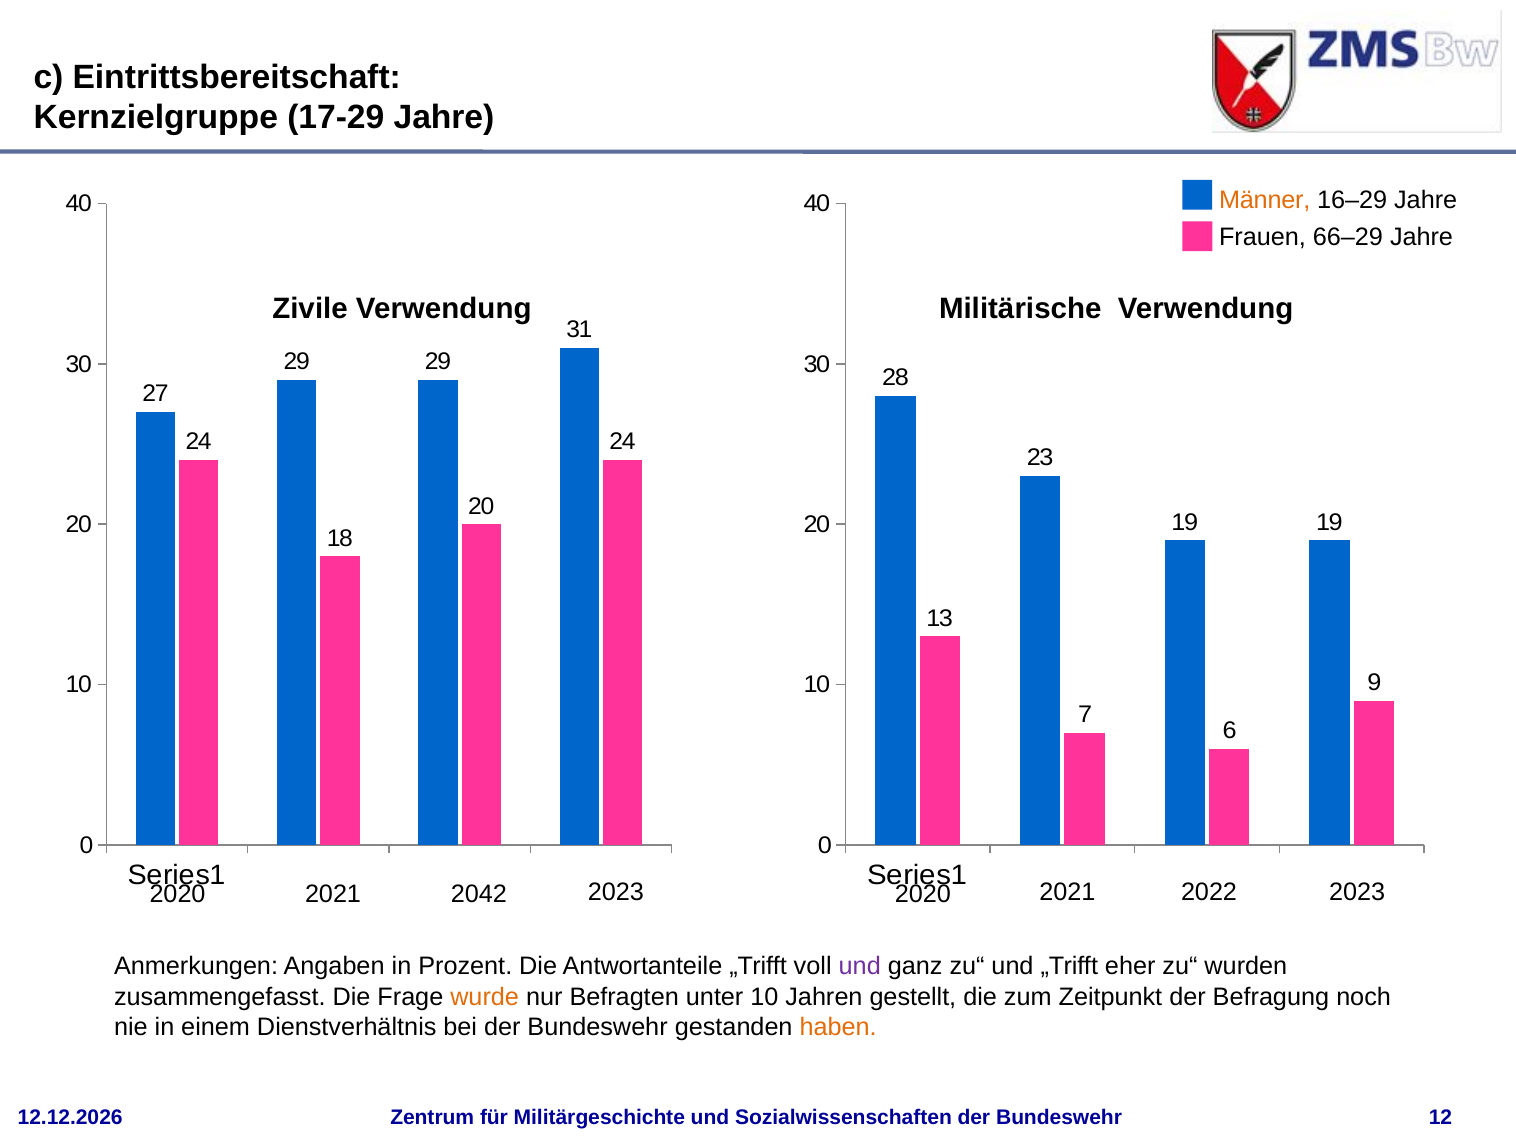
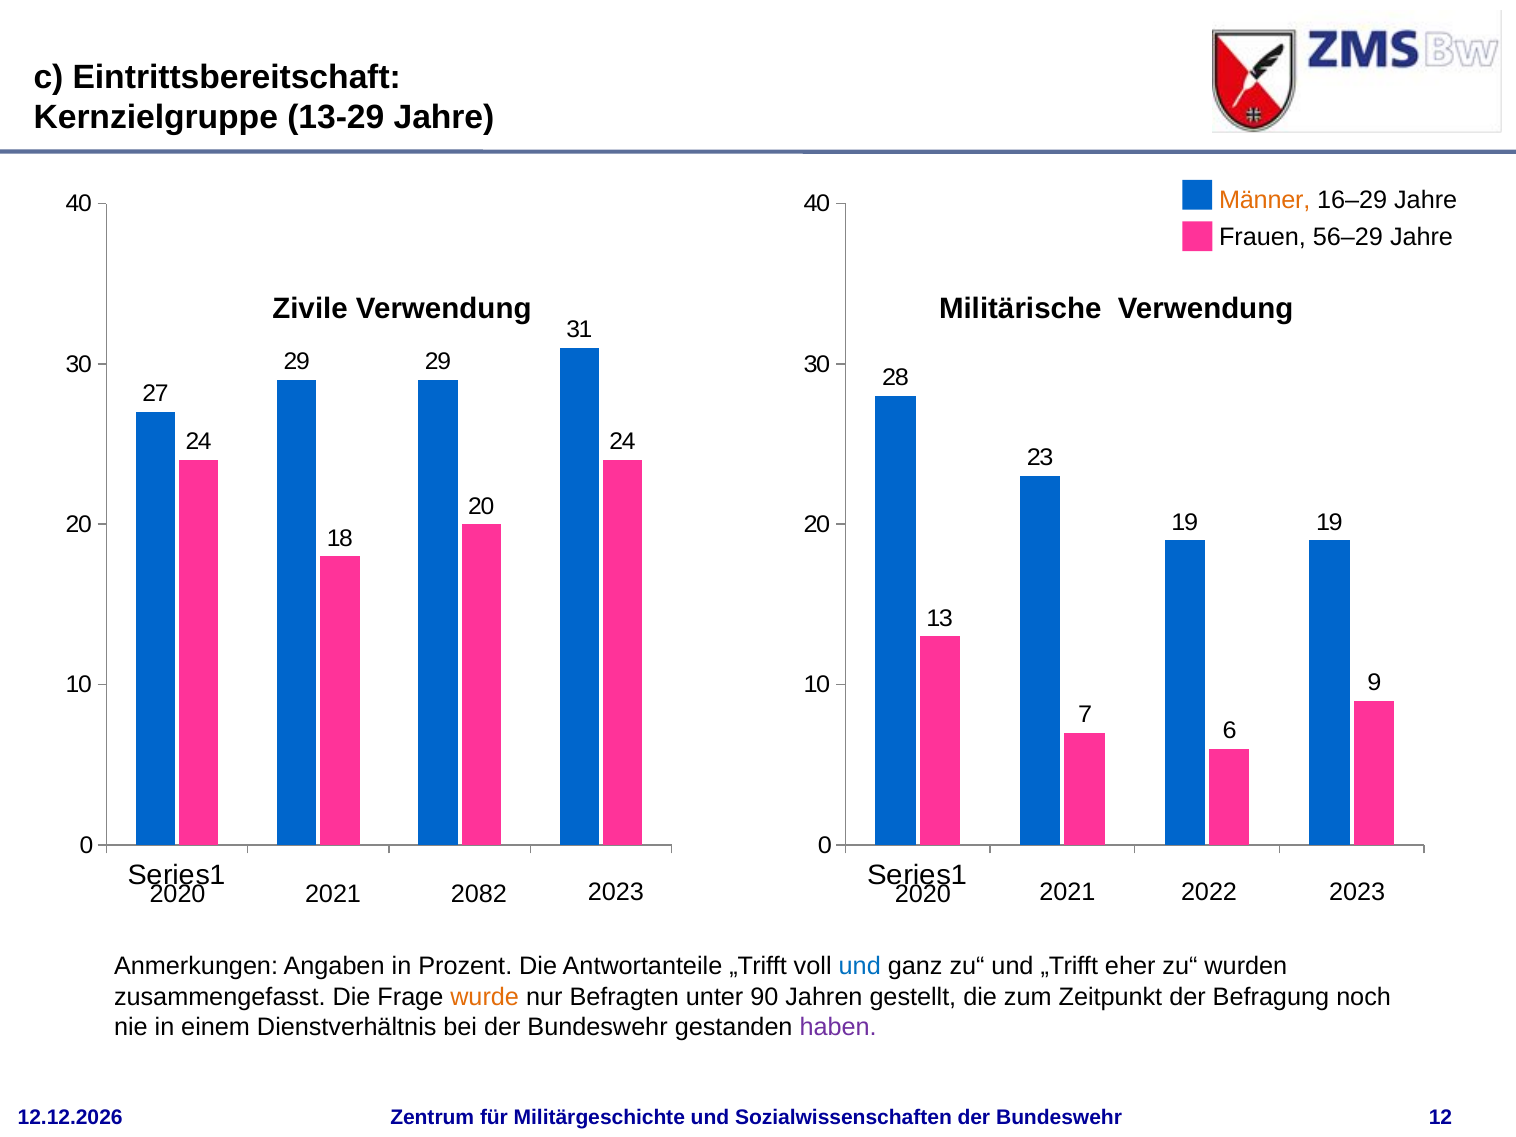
17-29: 17-29 -> 13-29
66–29: 66–29 -> 56–29
2042: 2042 -> 2082
und at (860, 967) colour: purple -> blue
unter 10: 10 -> 90
haben colour: orange -> purple
